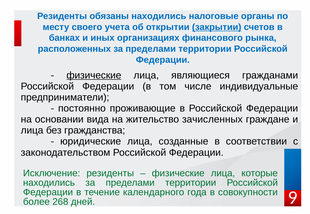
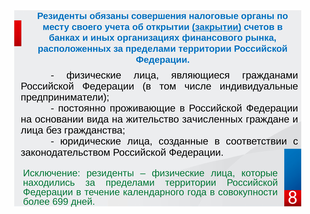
обязаны находились: находились -> совершения
физические at (94, 76) underline: present -> none
268: 268 -> 699
9: 9 -> 8
